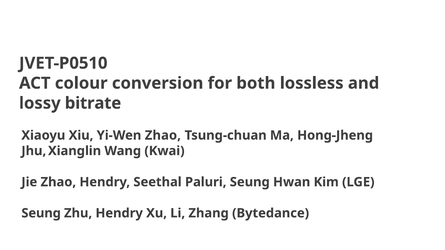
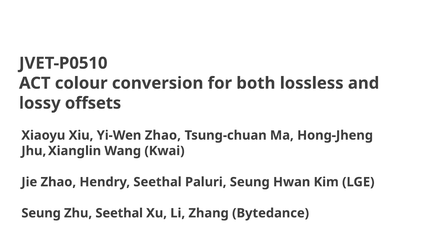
bitrate: bitrate -> offsets
Zhu Hendry: Hendry -> Seethal
